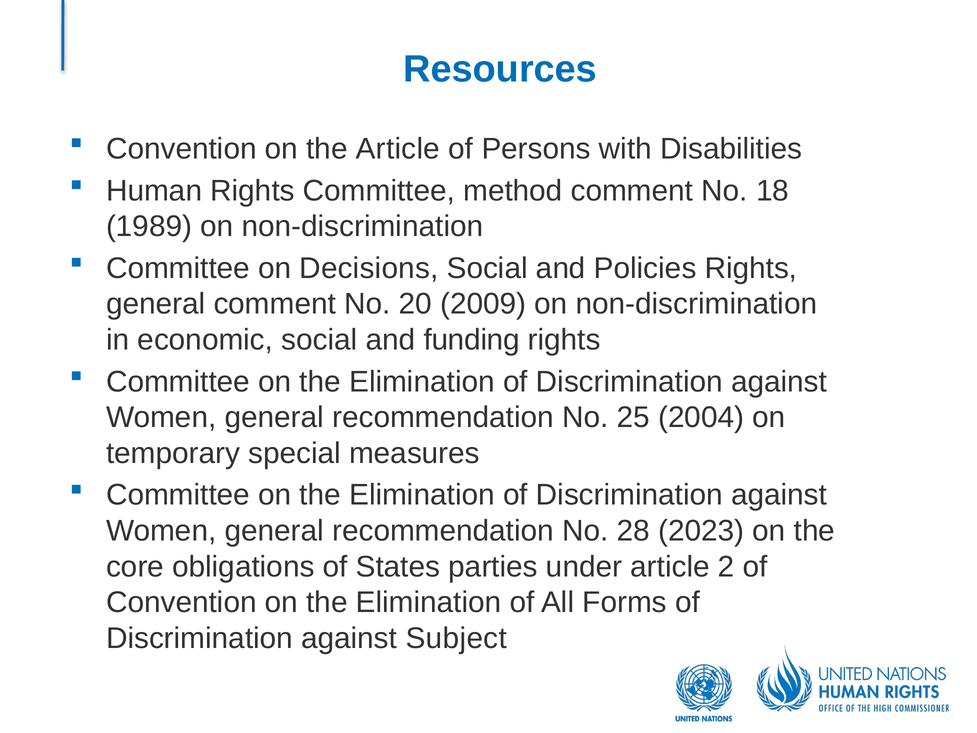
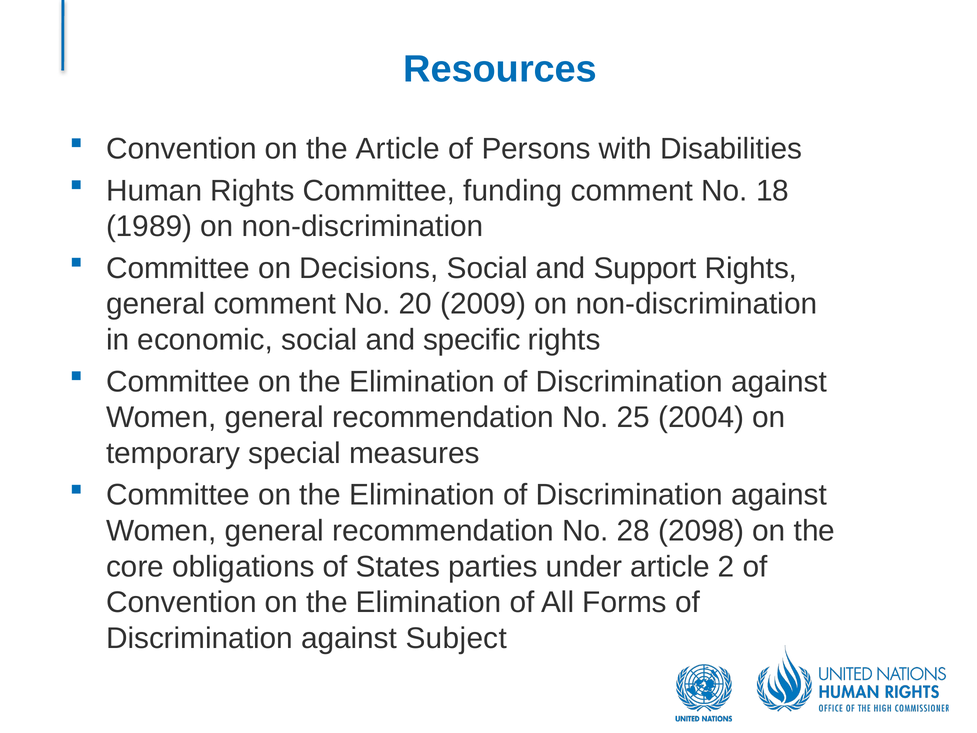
method: method -> funding
Policies: Policies -> Support
funding: funding -> specific
2023: 2023 -> 2098
